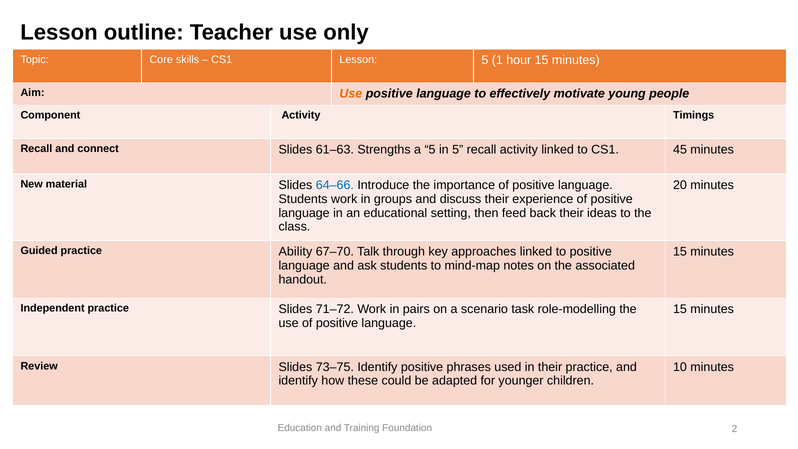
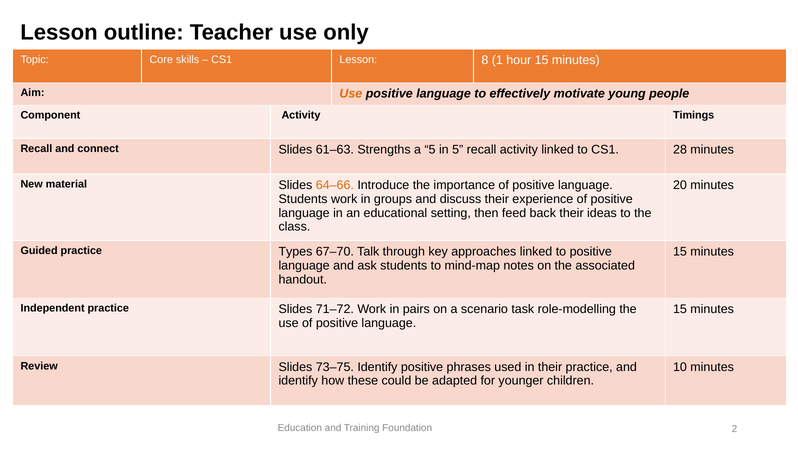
Lesson 5: 5 -> 8
45: 45 -> 28
64–66 colour: blue -> orange
Ability: Ability -> Types
